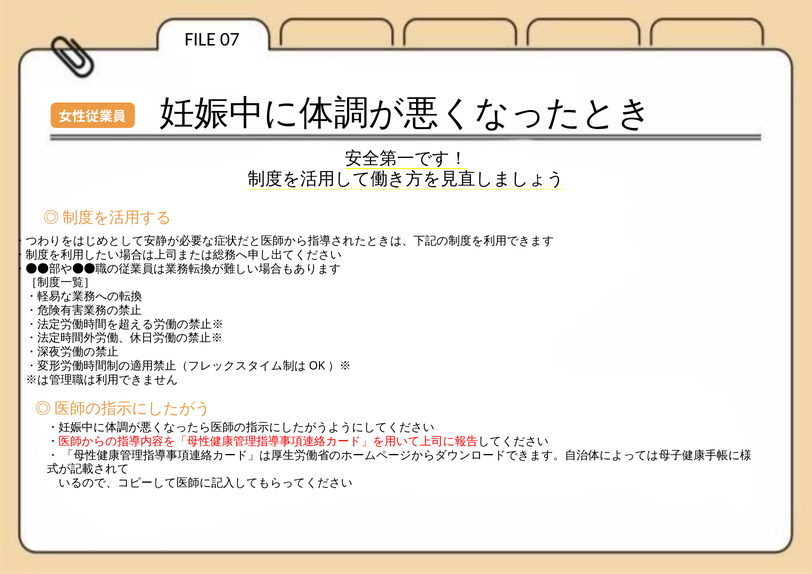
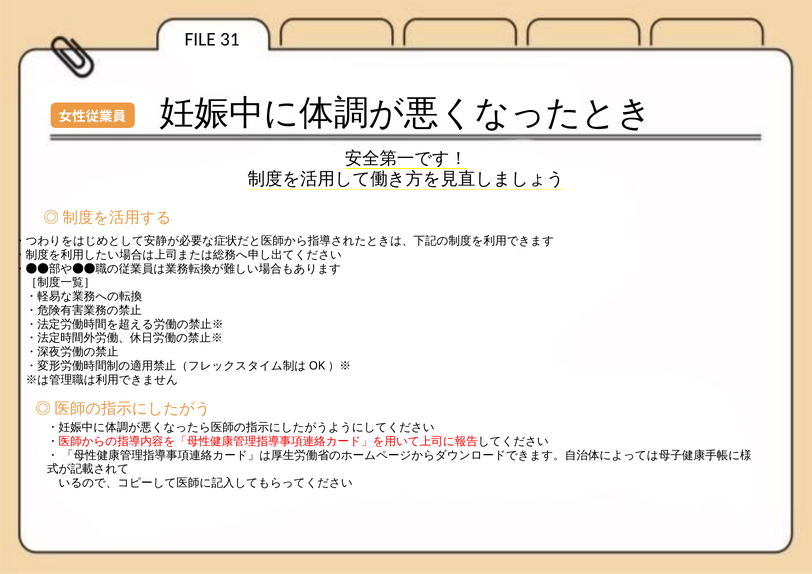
07: 07 -> 31
